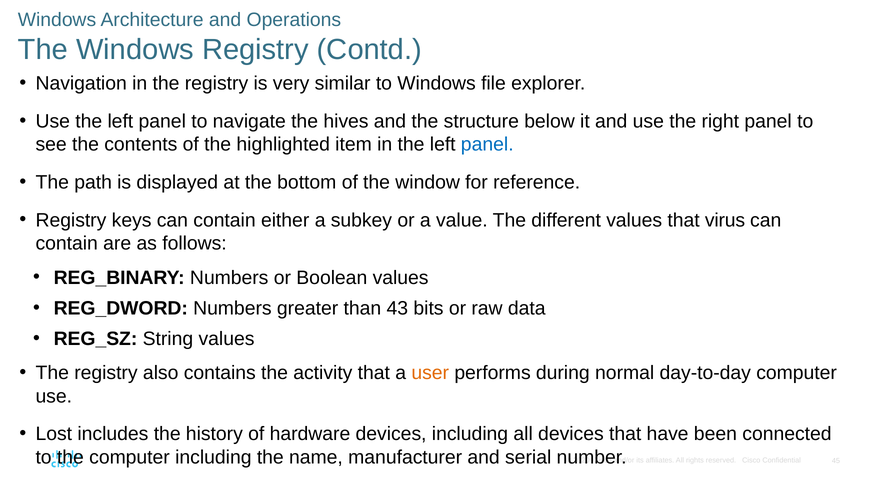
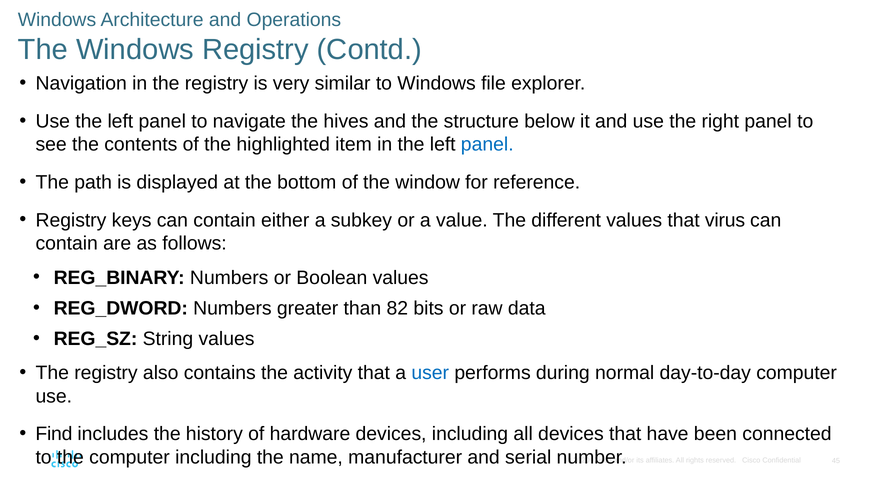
43: 43 -> 82
user colour: orange -> blue
Lost: Lost -> Find
